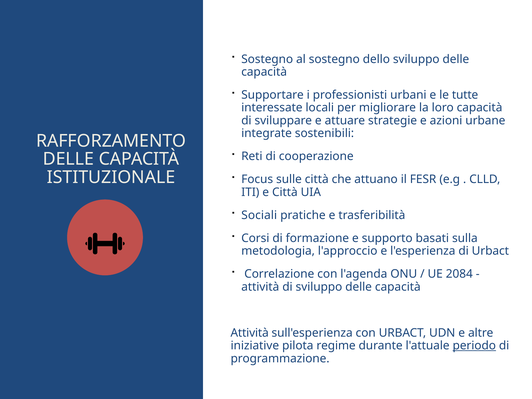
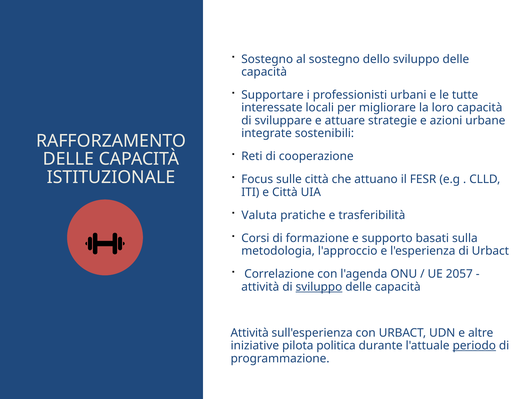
Sociali: Sociali -> Valuta
2084: 2084 -> 2057
sviluppo at (319, 287) underline: none -> present
regime: regime -> politica
